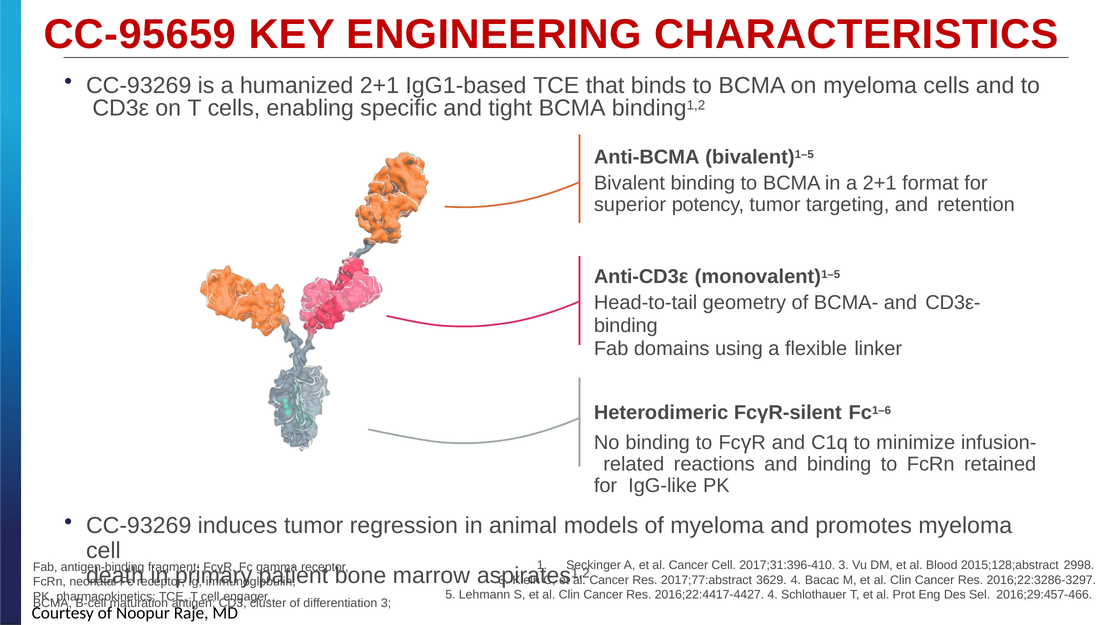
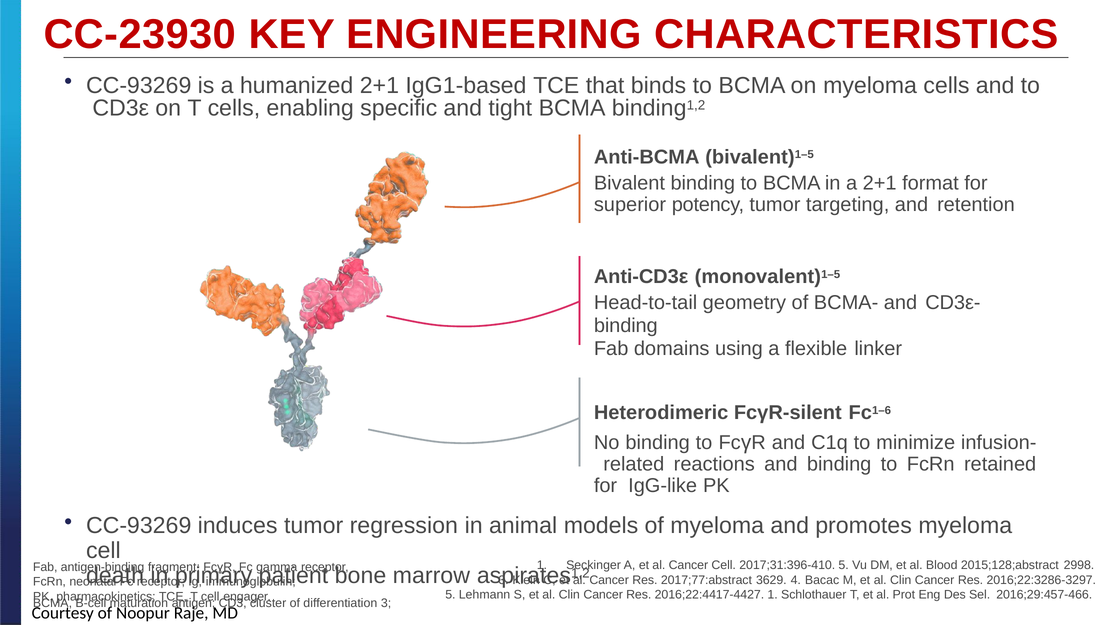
CC-95659: CC-95659 -> CC-23930
2017;31:396-410 3: 3 -> 5
2016;22:4417-4427 4: 4 -> 1
